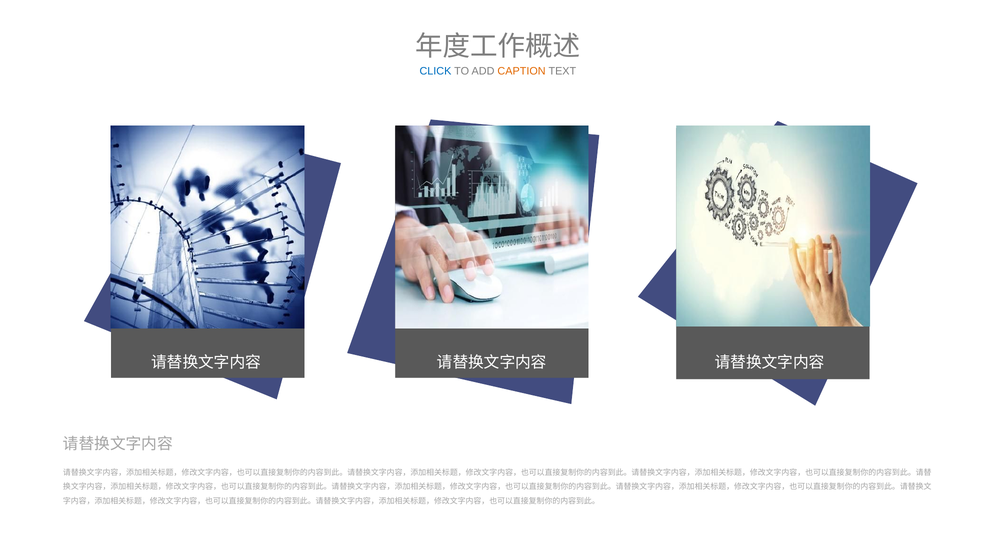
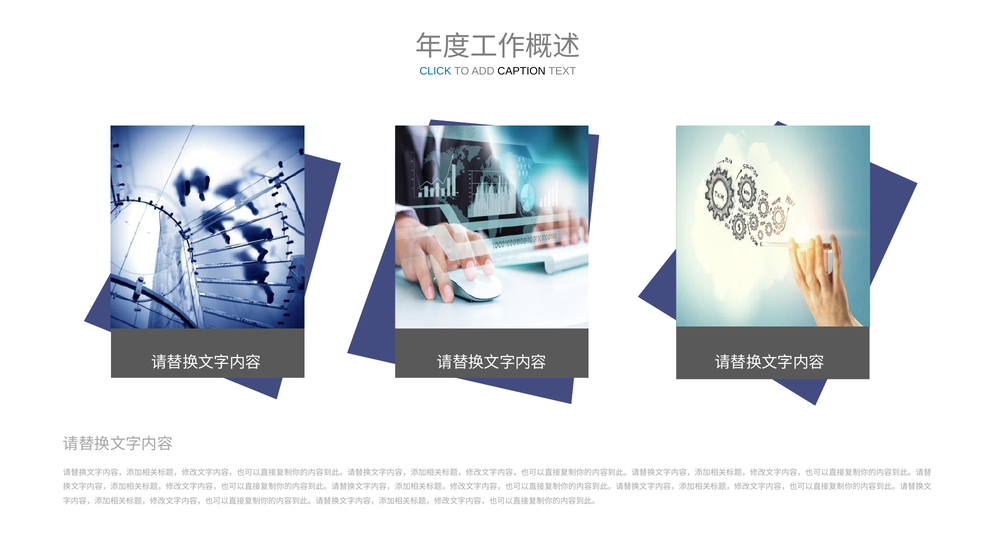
CAPTION colour: orange -> black
